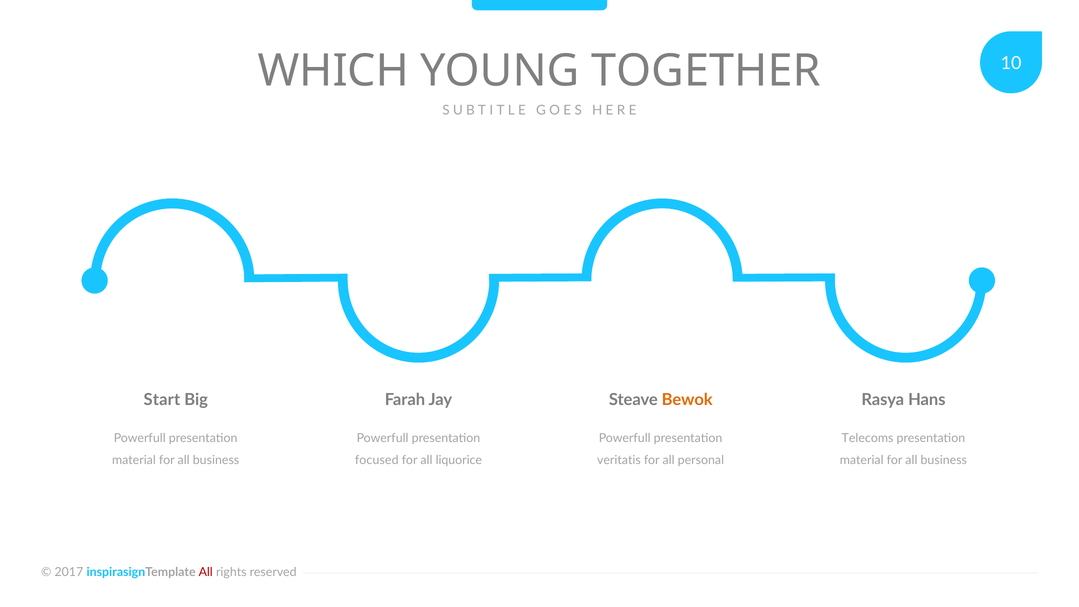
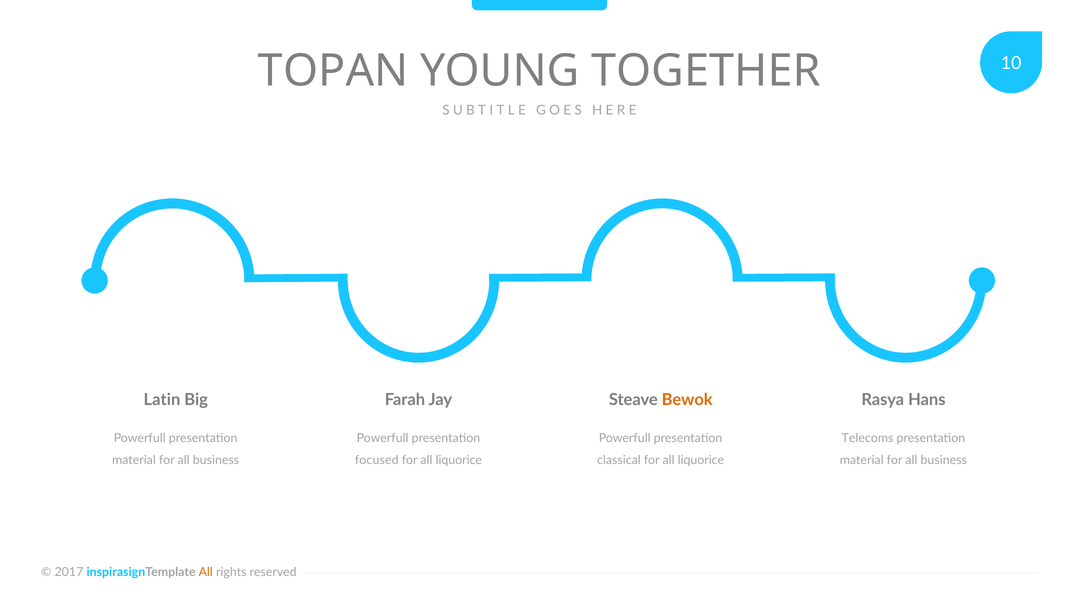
WHICH: WHICH -> TOPAN
Start: Start -> Latin
veritatis: veritatis -> classical
personal at (701, 460): personal -> liquorice
All at (206, 572) colour: red -> orange
